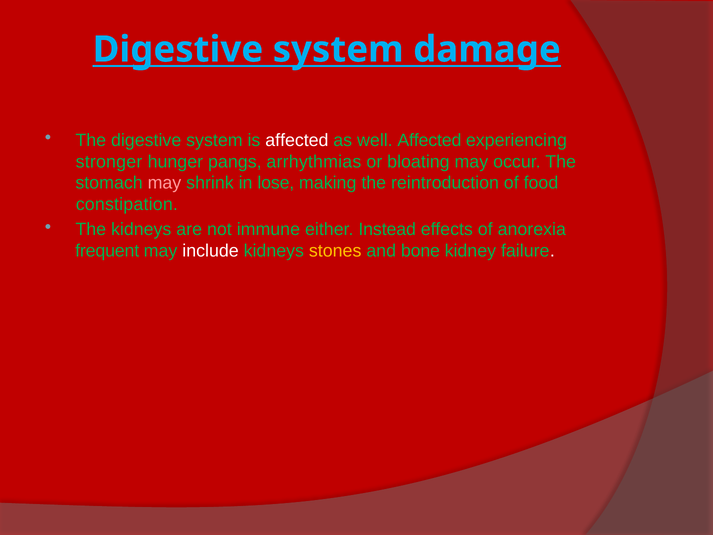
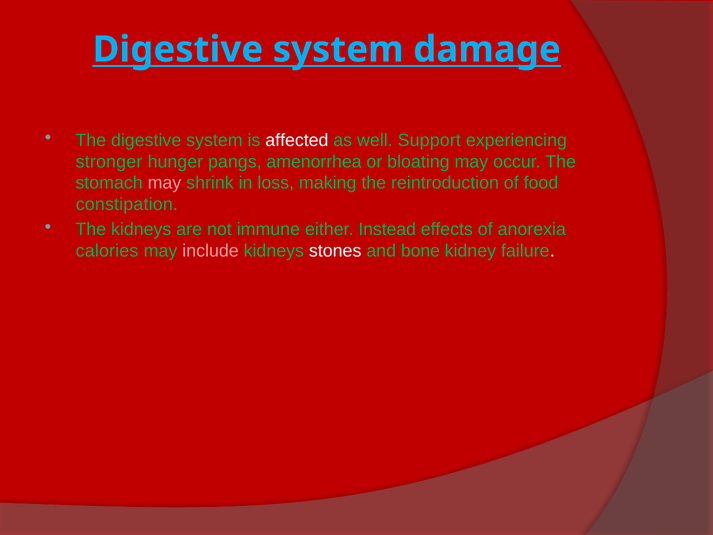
well Affected: Affected -> Support
arrhythmias: arrhythmias -> amenorrhea
lose: lose -> loss
frequent: frequent -> calories
include colour: white -> pink
stones colour: yellow -> white
